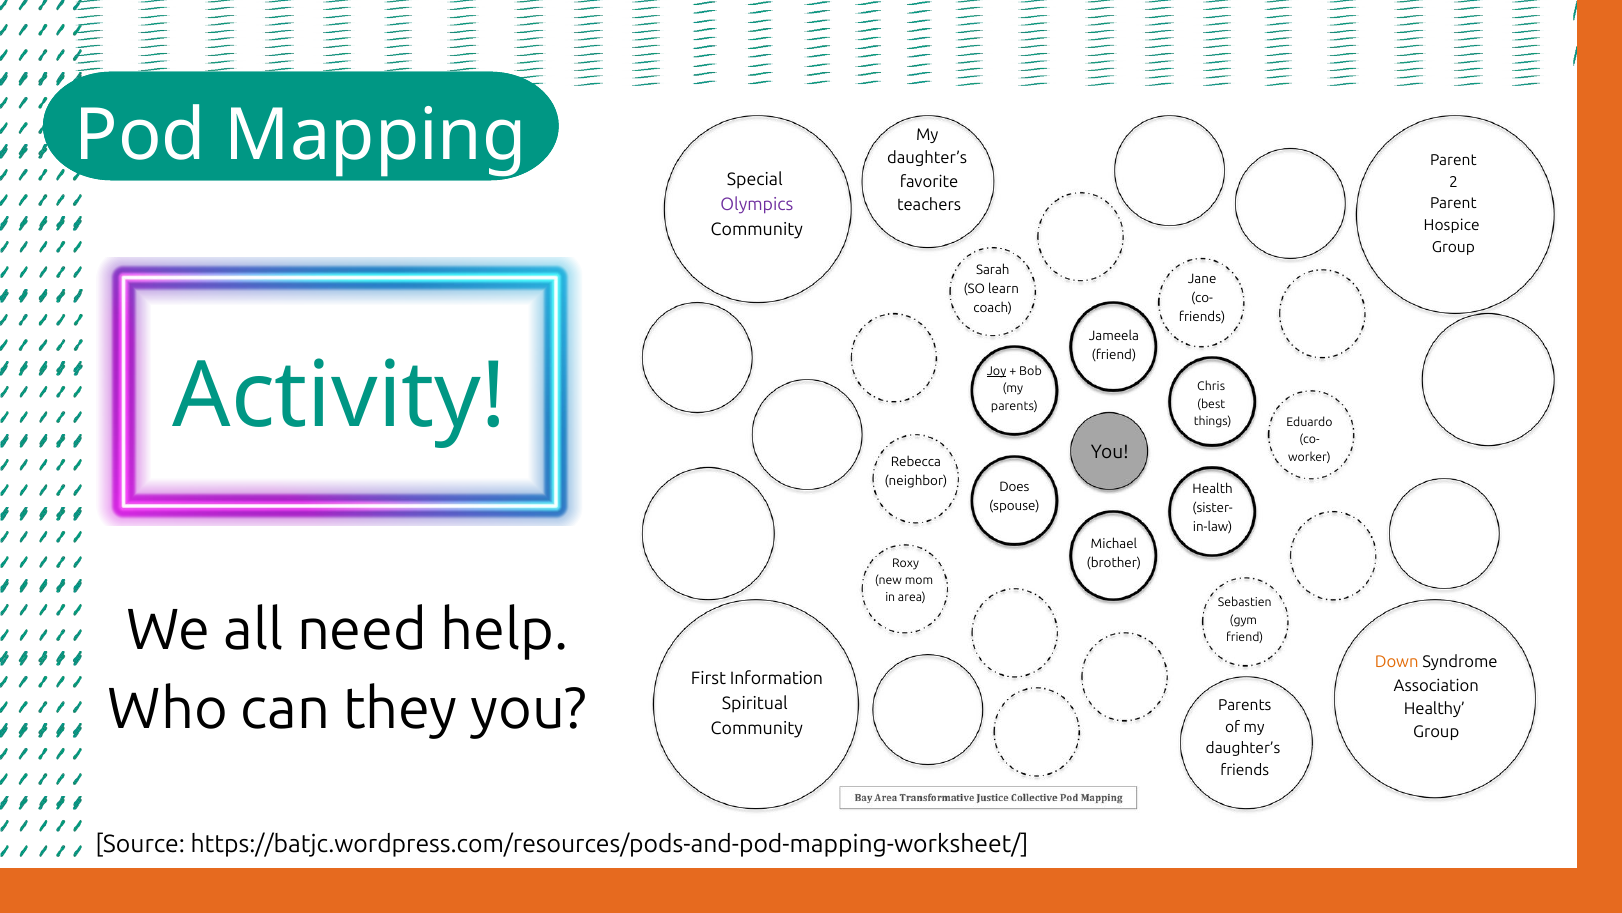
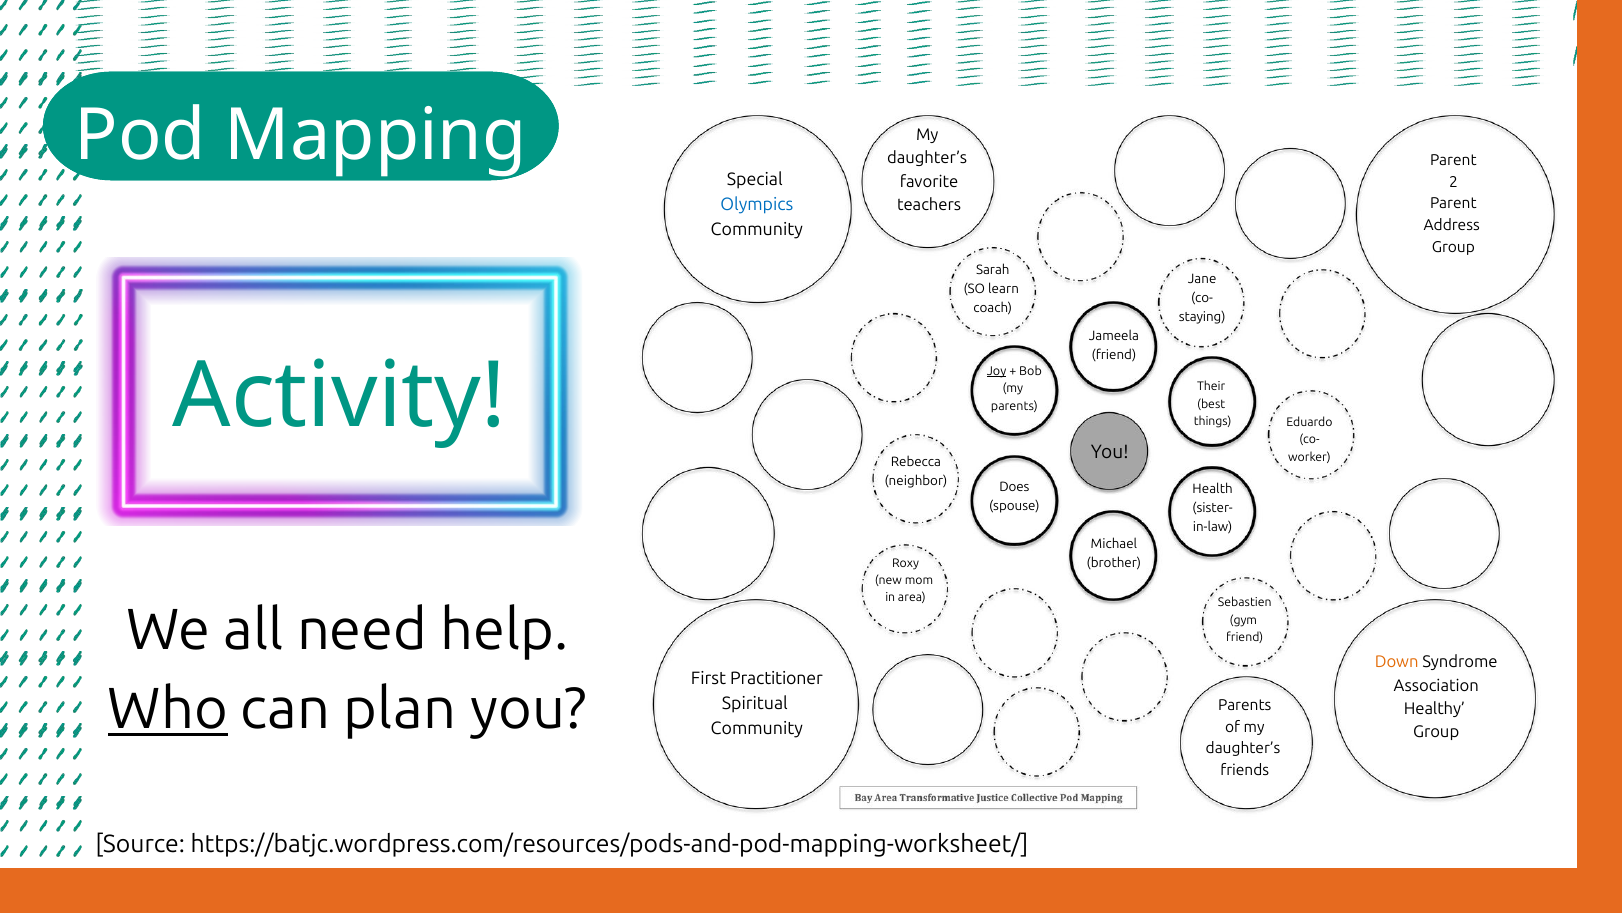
Olympics colour: purple -> blue
Hospice: Hospice -> Address
friends at (1202, 316): friends -> staying
Chris: Chris -> Their
Information: Information -> Practitioner
Who underline: none -> present
they: they -> plan
